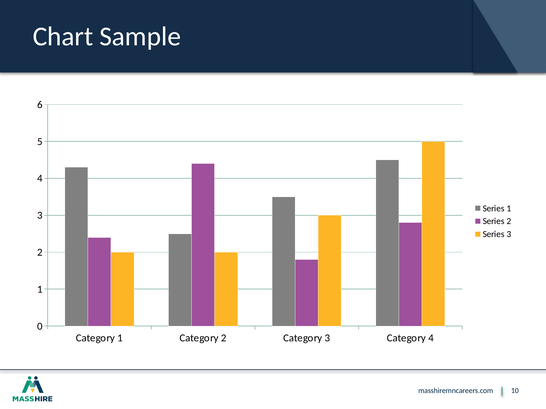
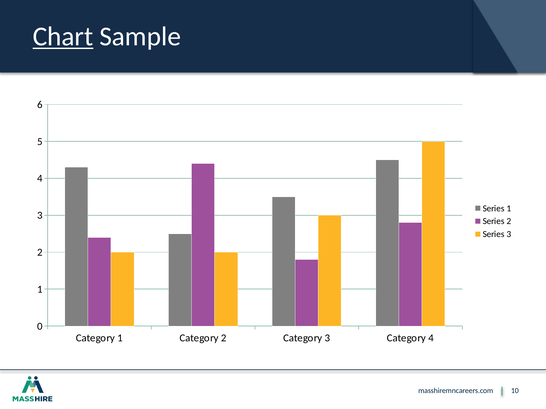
Chart underline: none -> present
